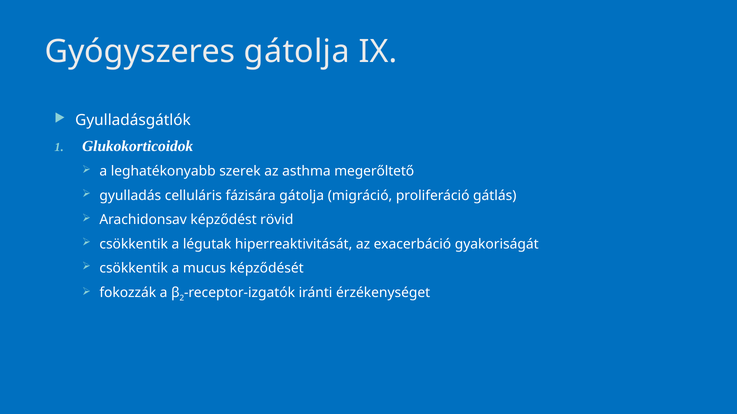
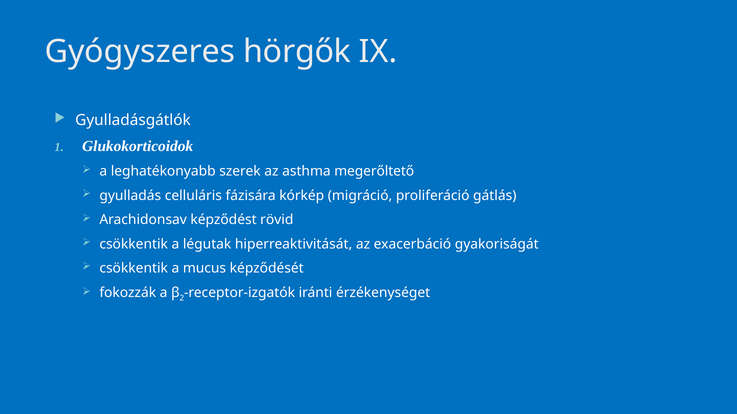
Gyógyszeres gátolja: gátolja -> hörgők
fázisára gátolja: gátolja -> kórkép
